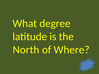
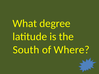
North: North -> South
